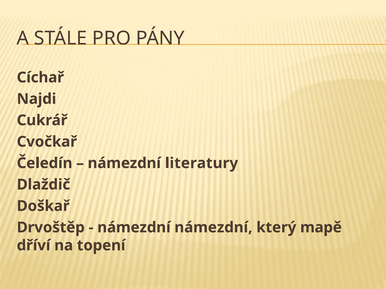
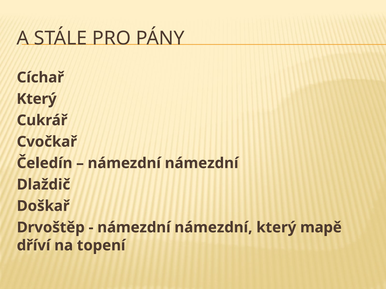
Najdi at (36, 99): Najdi -> Který
literatury at (202, 163): literatury -> námezdní
